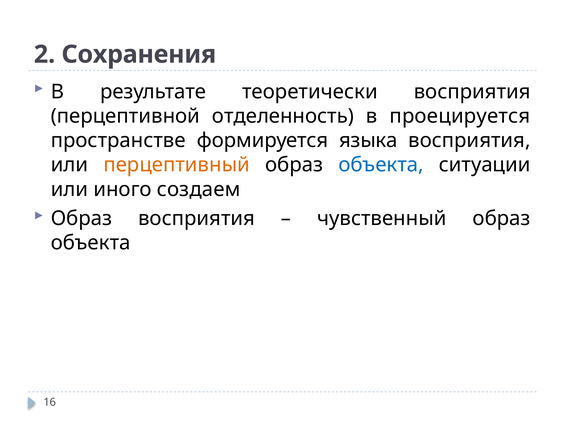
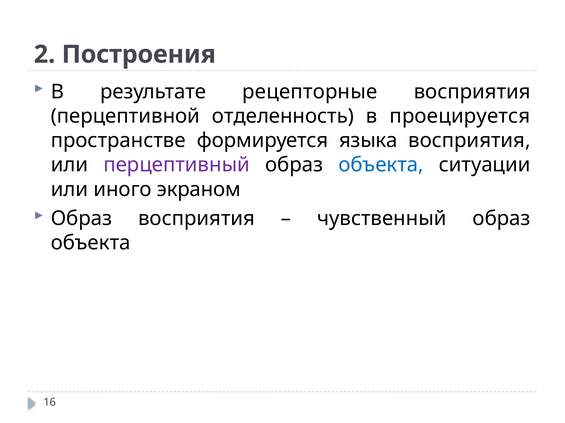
Сохранения: Сохранения -> Построения
теоретически: теоретически -> рецепторные
перцептивный colour: orange -> purple
создаем: создаем -> экраном
